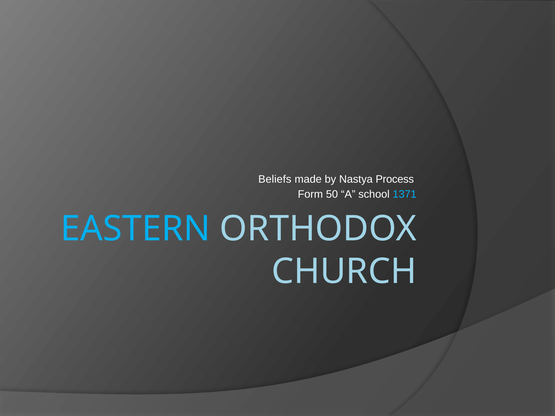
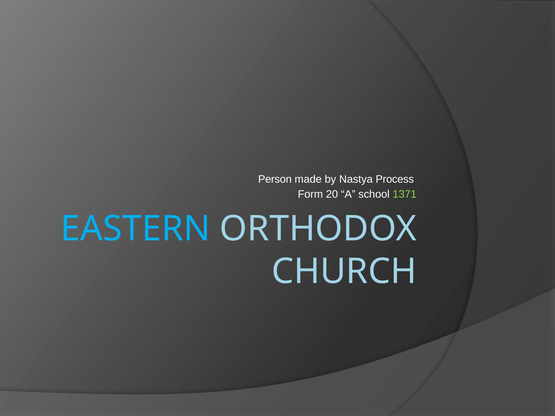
Beliefs: Beliefs -> Person
50: 50 -> 20
1371 colour: light blue -> light green
